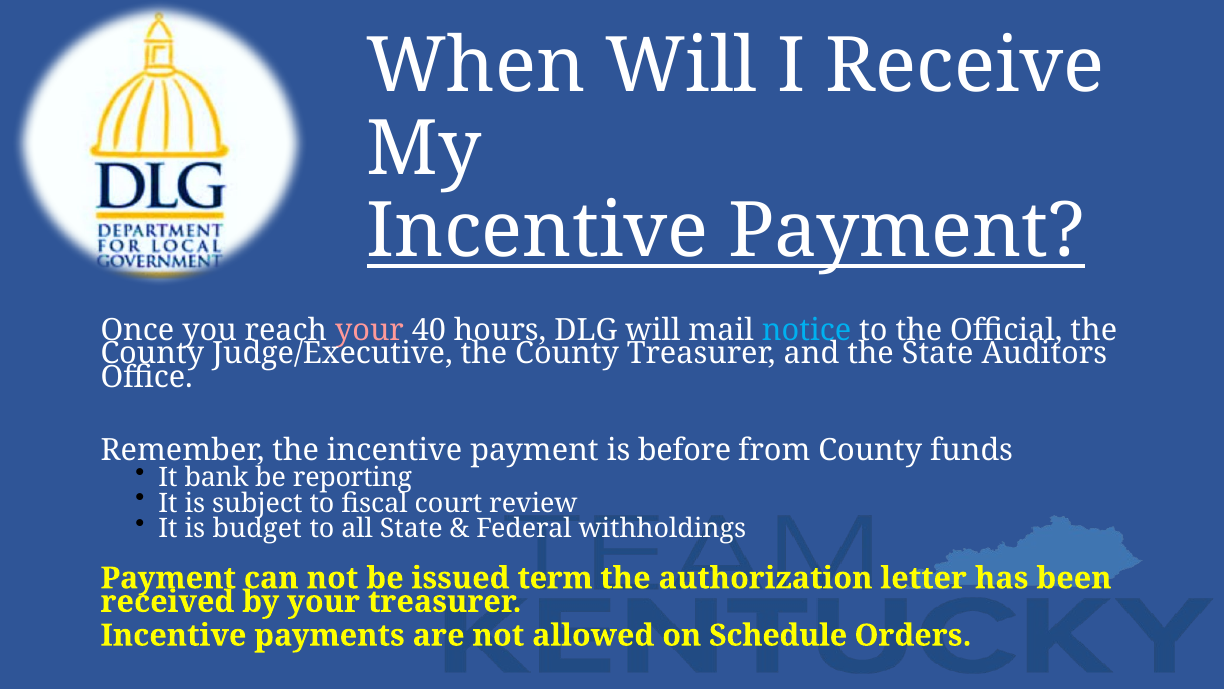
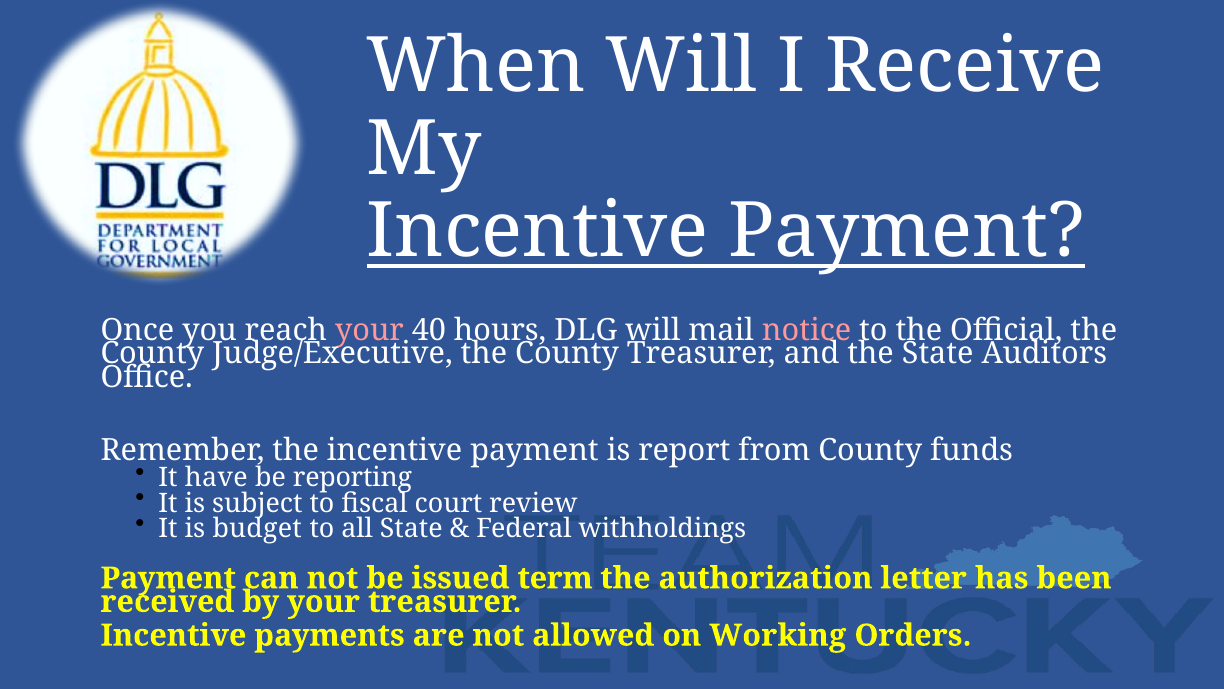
notice colour: light blue -> pink
before: before -> report
bank: bank -> have
Schedule: Schedule -> Working
